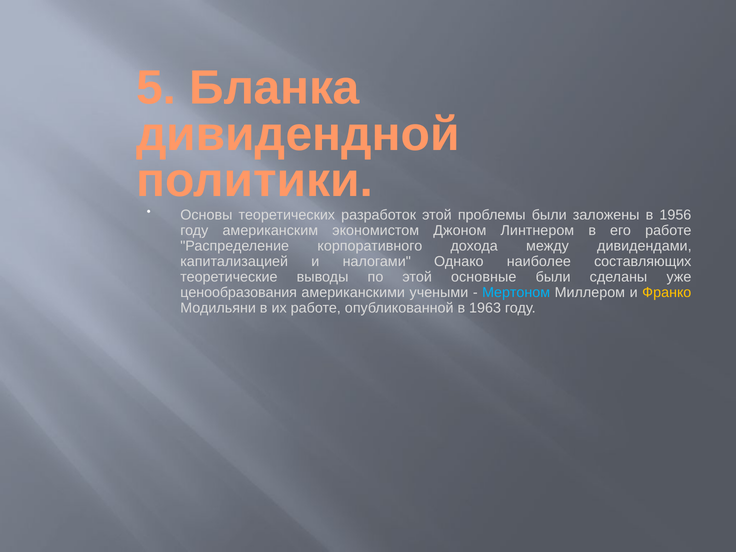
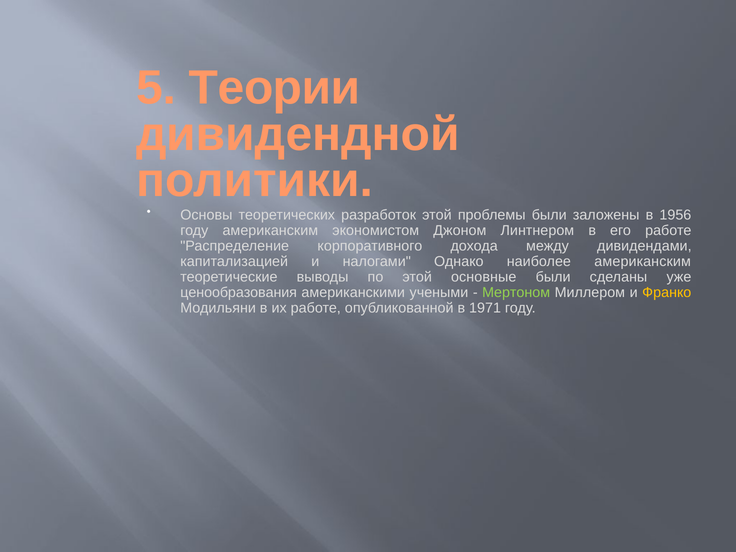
Бланка: Бланка -> Теории
наиболее составляющих: составляющих -> американским
Мертоном colour: light blue -> light green
1963: 1963 -> 1971
